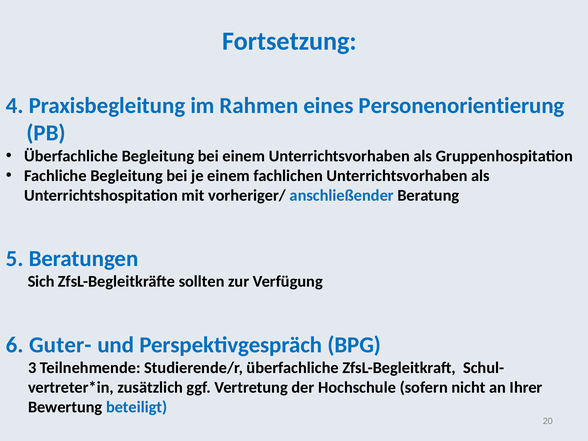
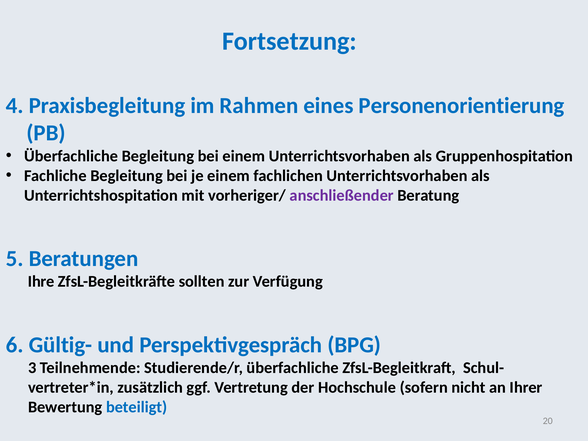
anschließender colour: blue -> purple
Sich: Sich -> Ihre
Guter-: Guter- -> Gültig-
